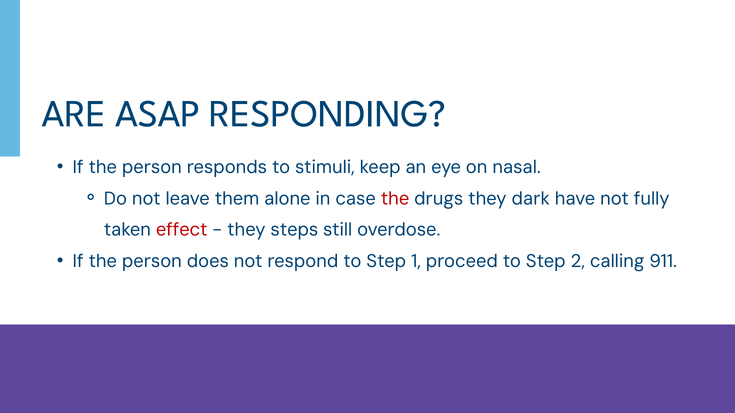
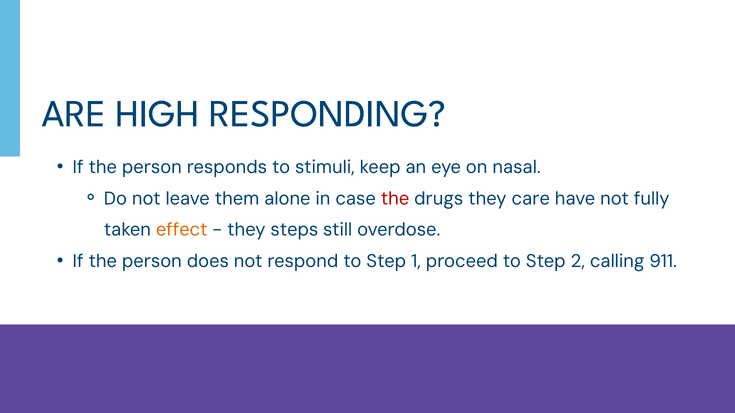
ASAP: ASAP -> HIGH
dark: dark -> care
effect colour: red -> orange
